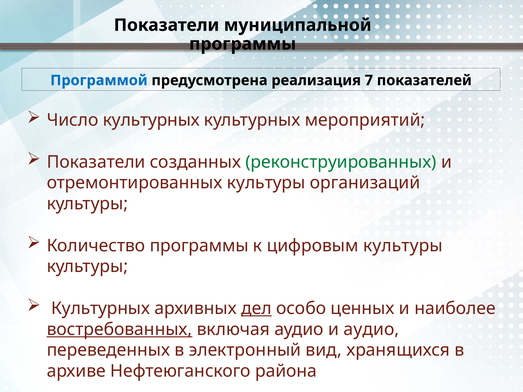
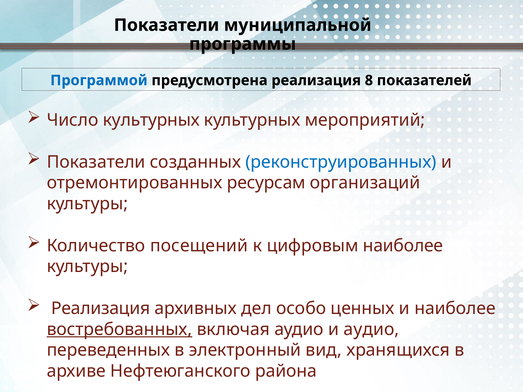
7: 7 -> 8
реконструированных colour: green -> blue
отремонтированных культуры: культуры -> ресурсам
Количество программы: программы -> посещений
цифровым культуры: культуры -> наиболее
Культурных at (101, 309): Культурных -> Реализация
дел underline: present -> none
